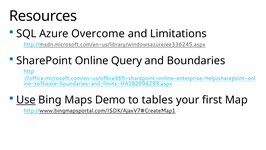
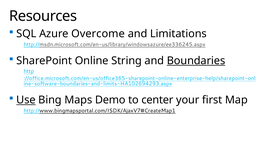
Query: Query -> String
Boundaries underline: none -> present
tables: tables -> center
